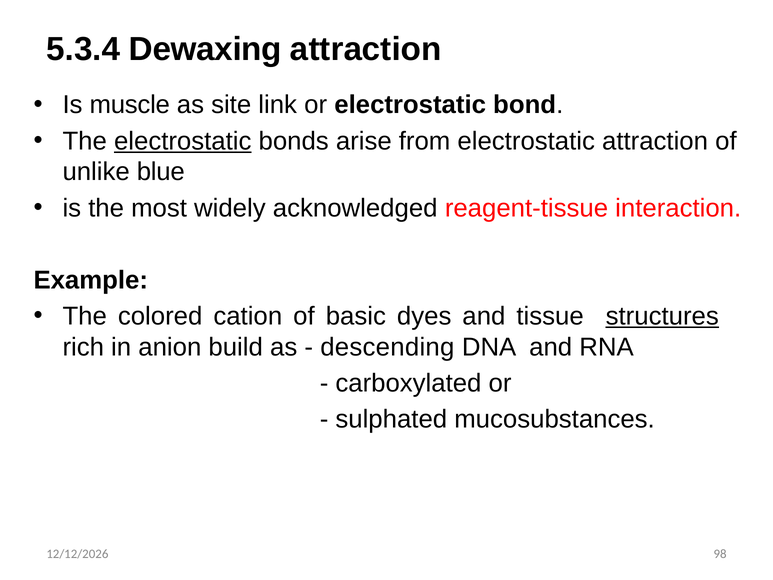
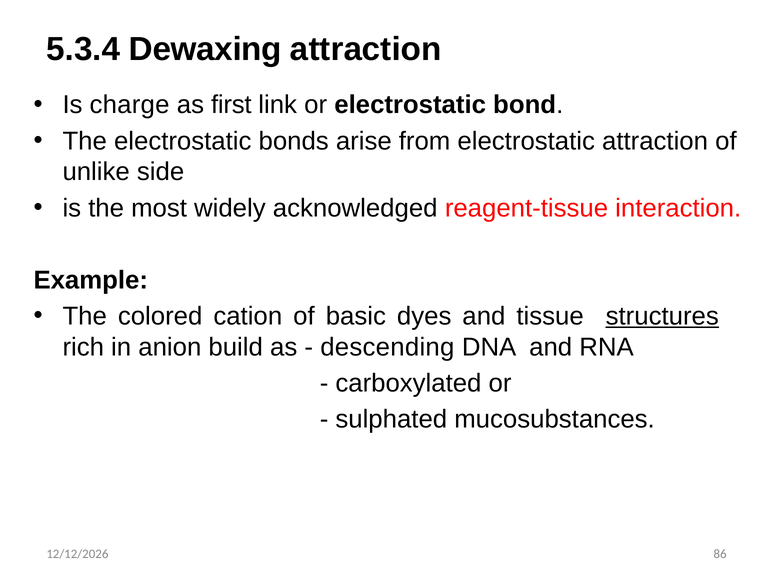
muscle: muscle -> charge
site: site -> first
electrostatic at (183, 141) underline: present -> none
blue: blue -> side
98: 98 -> 86
